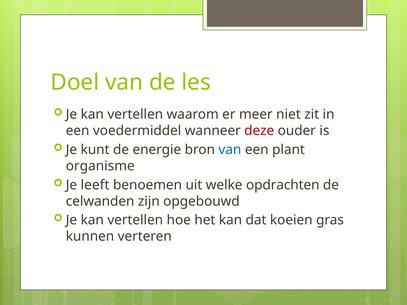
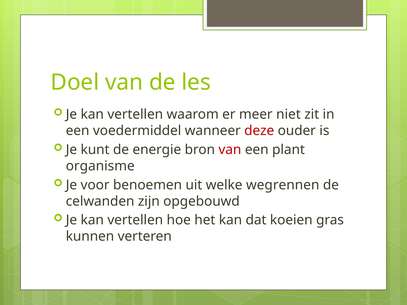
van at (230, 150) colour: blue -> red
leeft: leeft -> voor
opdrachten: opdrachten -> wegrennen
